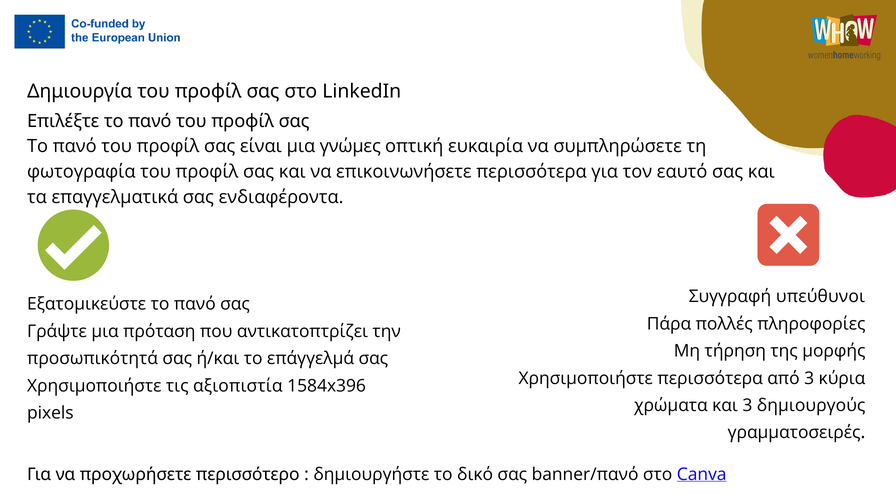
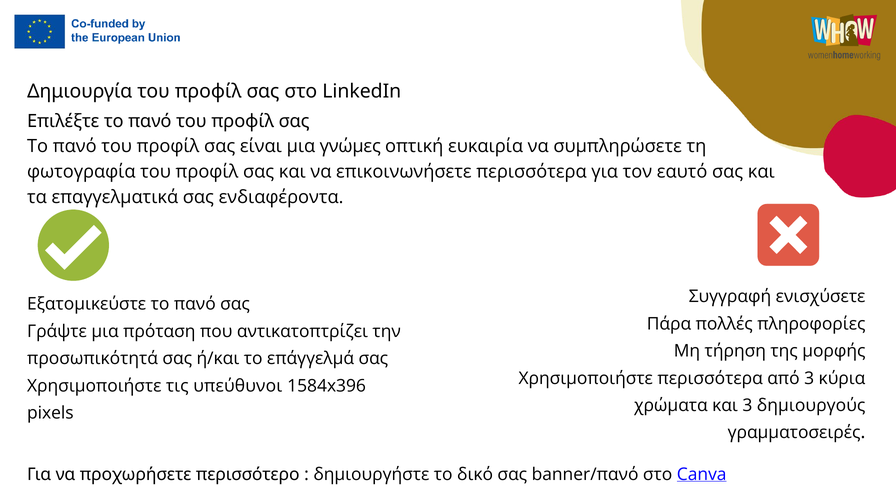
υπεύθυνοι: υπεύθυνοι -> ενισχύσετε
αξιοπιστία: αξιοπιστία -> υπεύθυνοι
